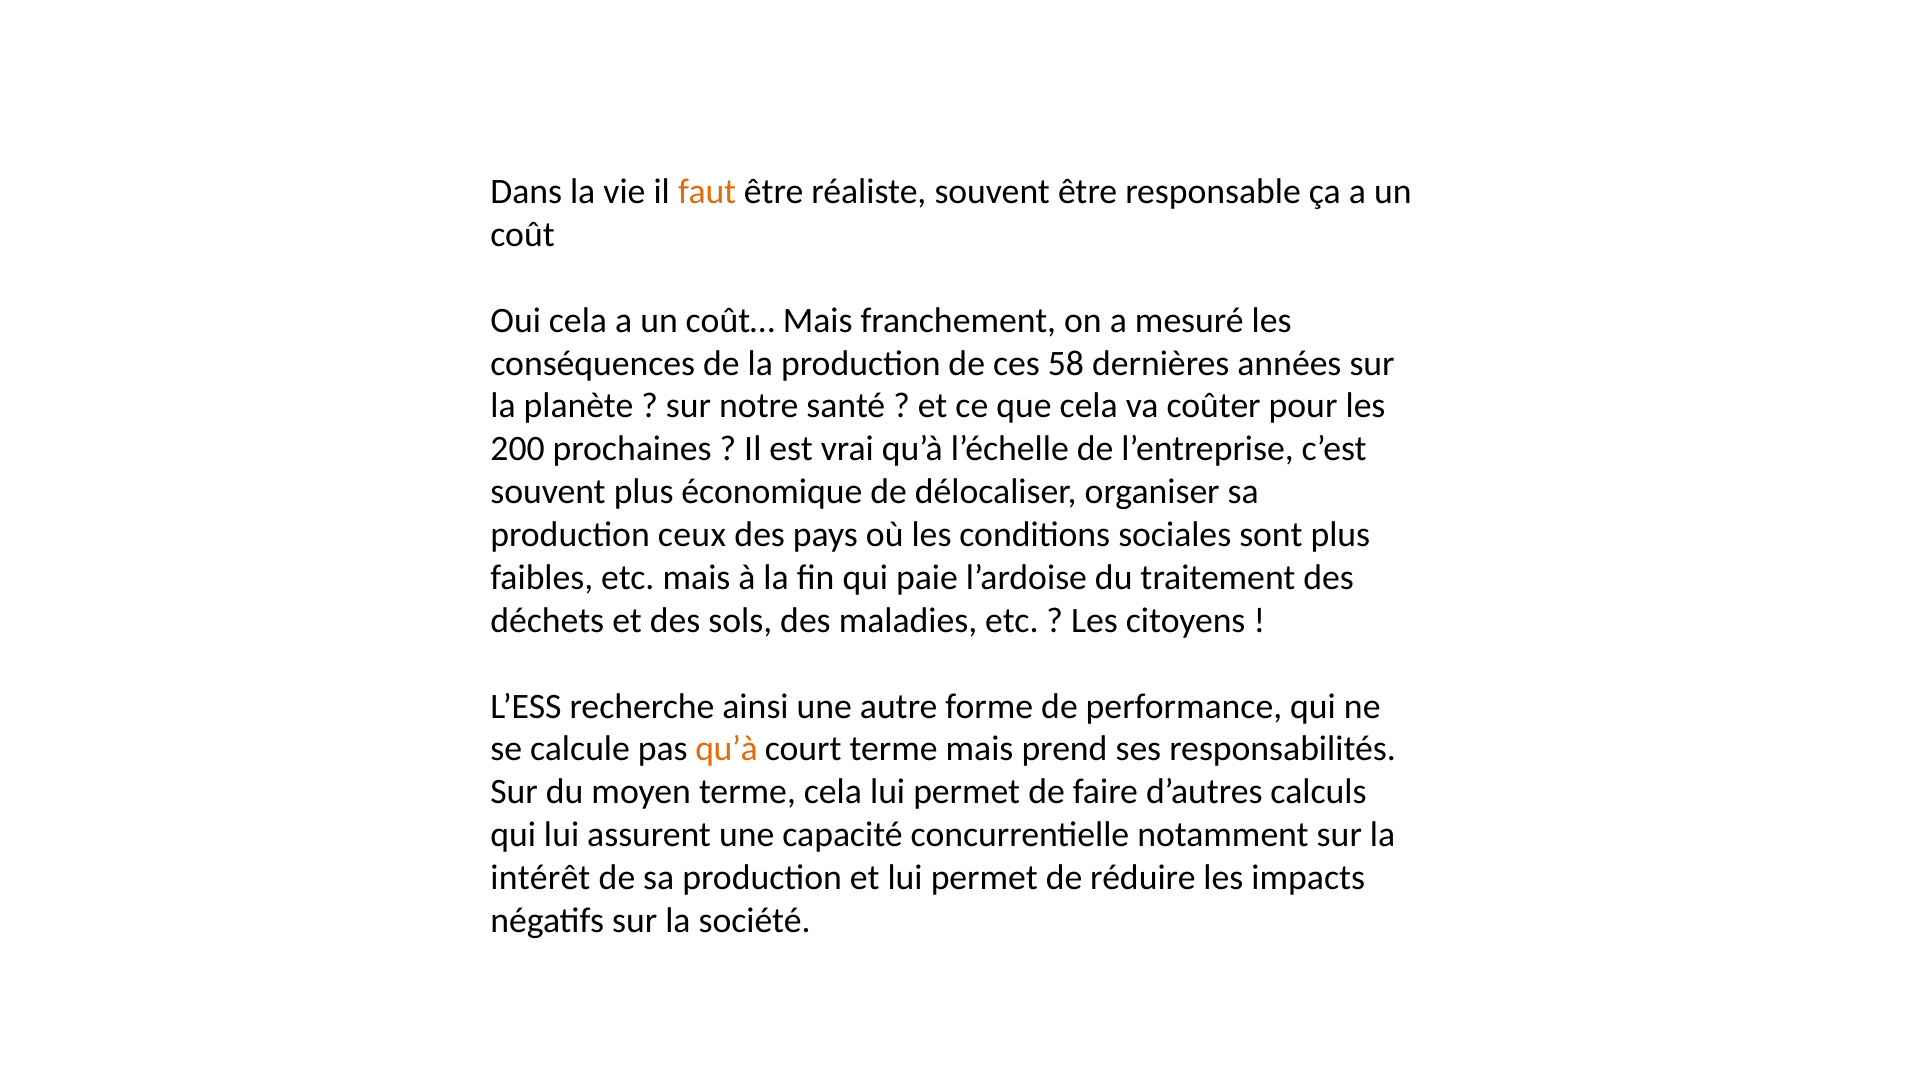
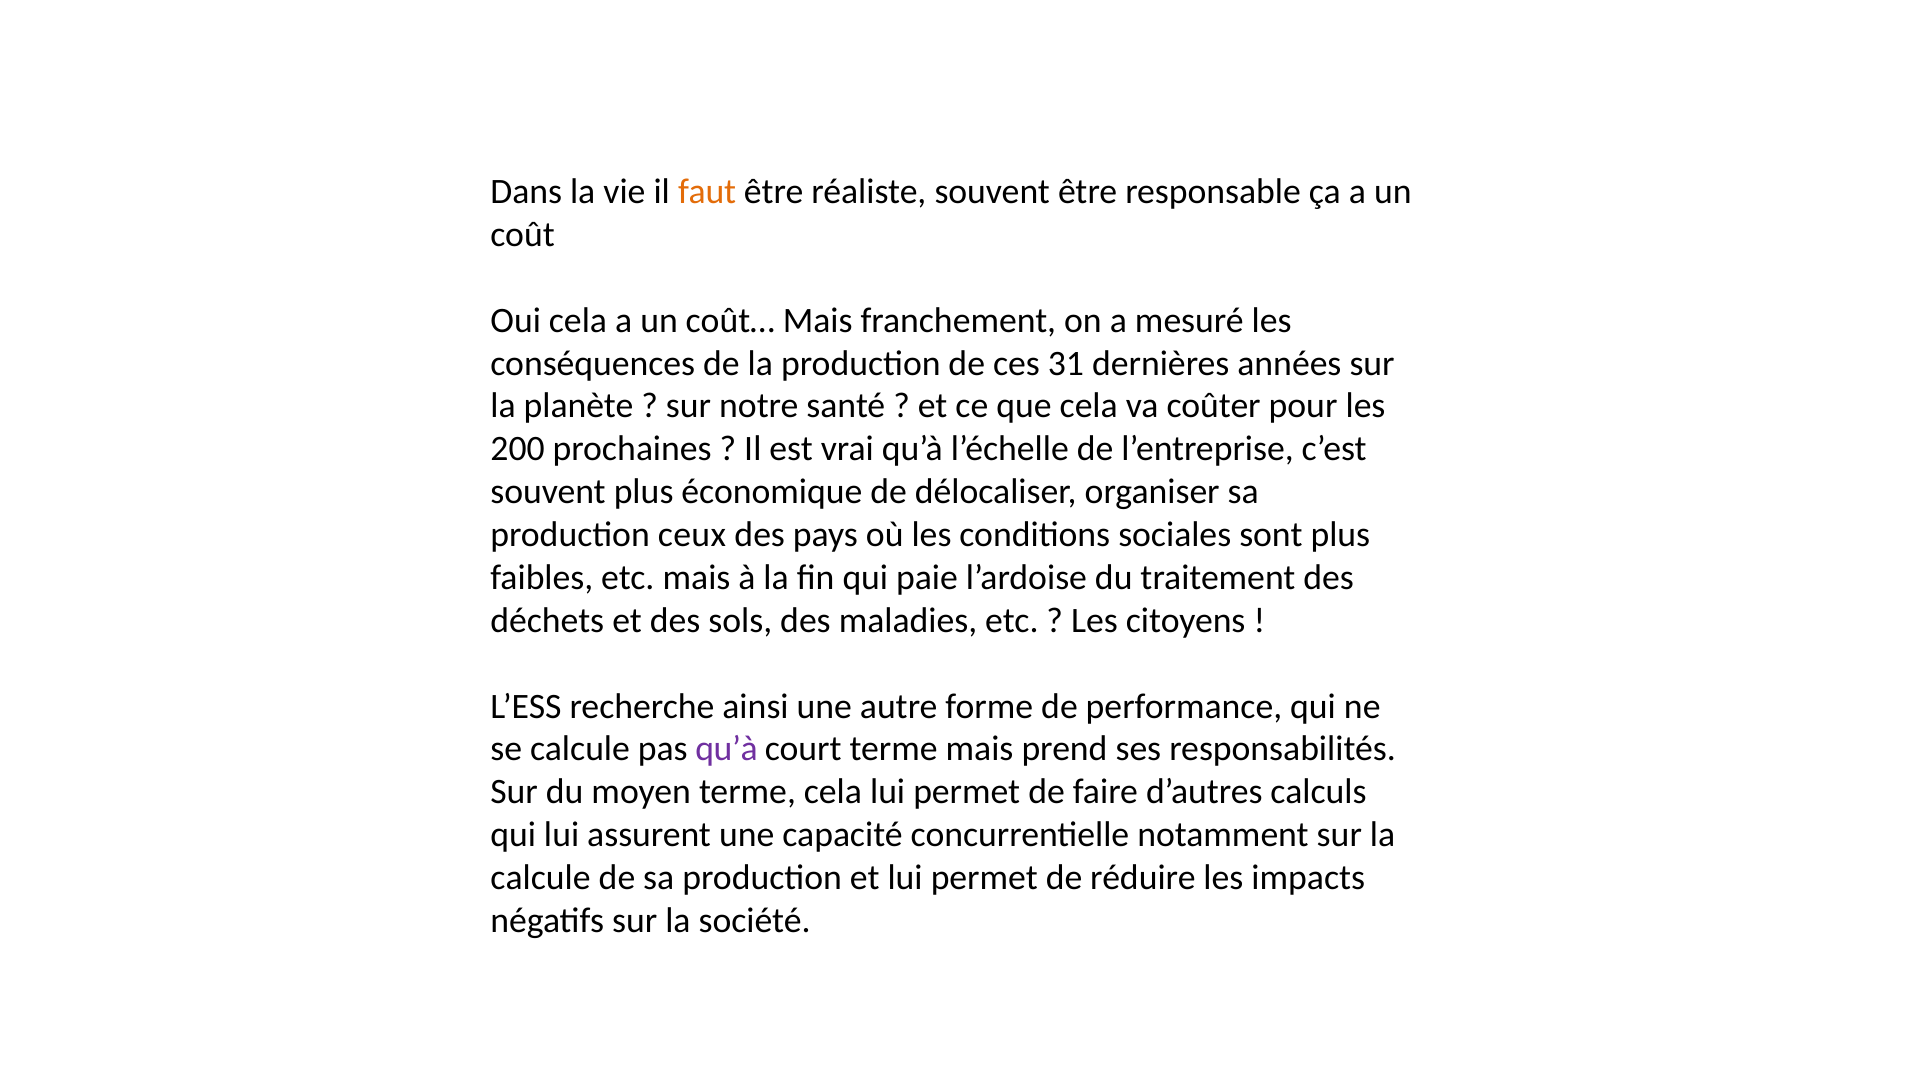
58: 58 -> 31
qu’à at (726, 749) colour: orange -> purple
intérêt at (540, 877): intérêt -> calcule
